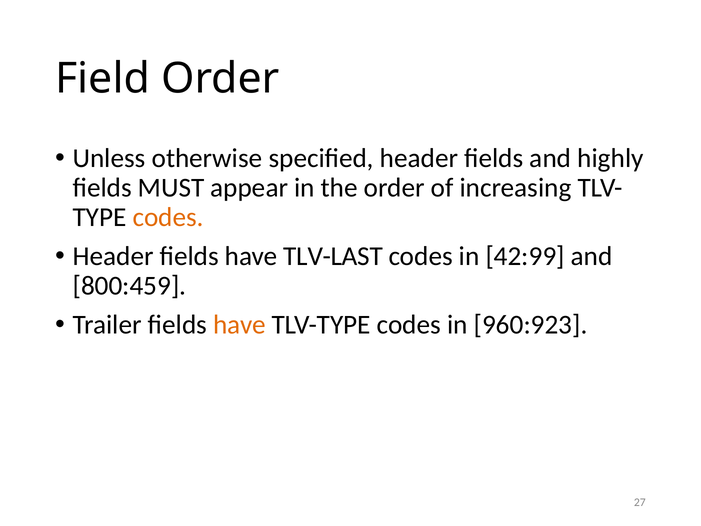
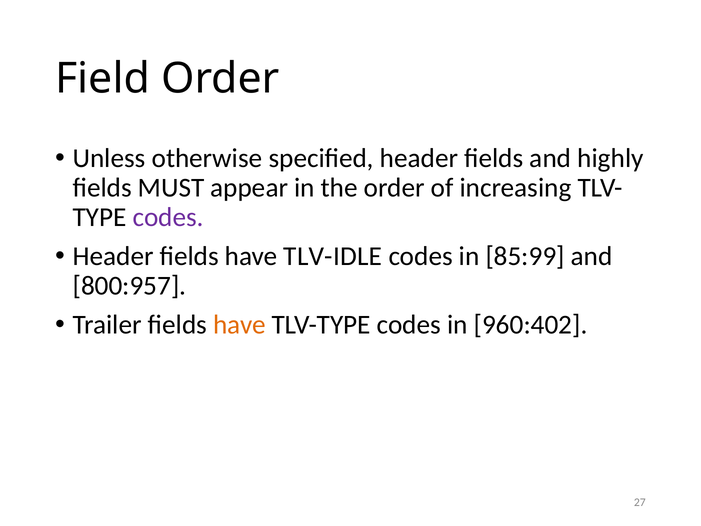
codes at (168, 217) colour: orange -> purple
TLV-LAST: TLV-LAST -> TLV-IDLE
42:99: 42:99 -> 85:99
800:459: 800:459 -> 800:957
960:923: 960:923 -> 960:402
